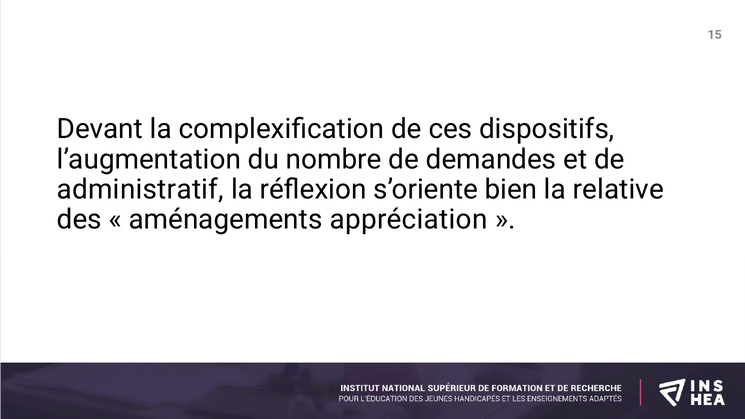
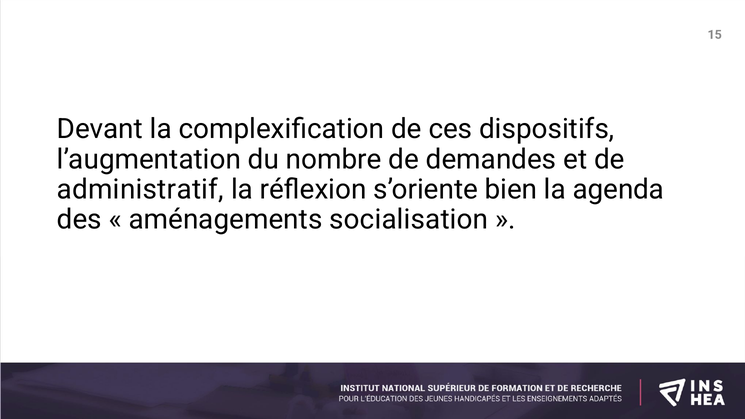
relative: relative -> agenda
appréciation: appréciation -> socialisation
